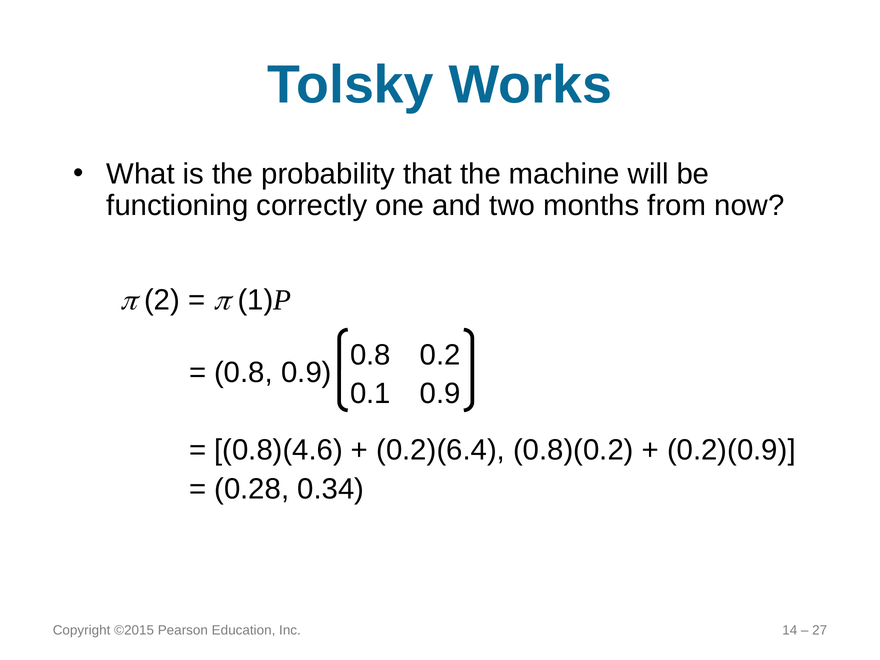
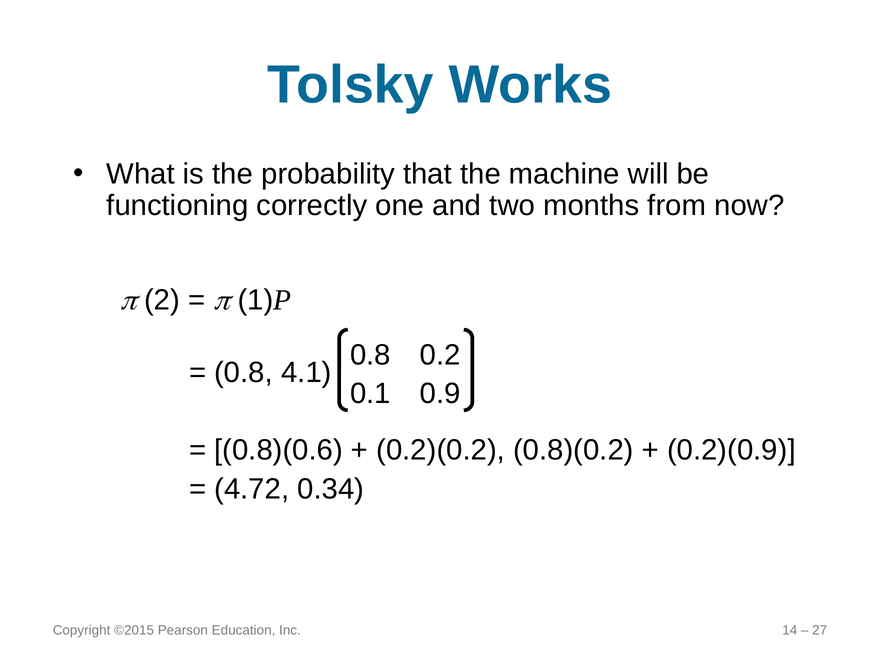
0.8 0.9: 0.9 -> 4.1
0.8)(4.6: 0.8)(4.6 -> 0.8)(0.6
0.2)(6.4: 0.2)(6.4 -> 0.2)(0.2
0.28: 0.28 -> 4.72
